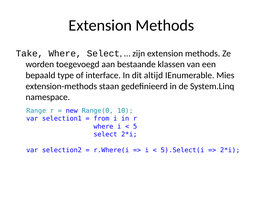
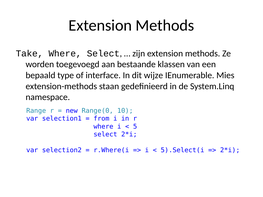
altijd: altijd -> wijze
